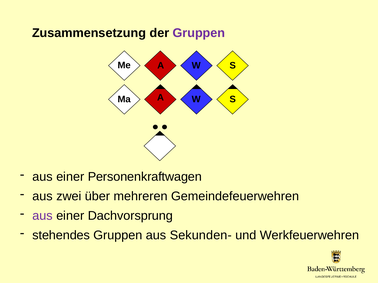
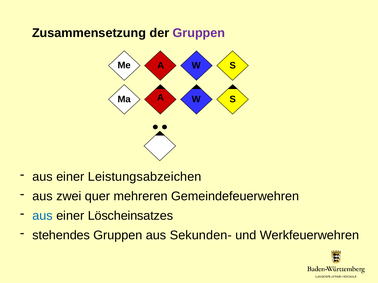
Personenkraftwagen: Personenkraftwagen -> Leistungsabzeichen
über: über -> quer
aus at (43, 216) colour: purple -> blue
Dachvorsprung: Dachvorsprung -> Löscheinsatzes
